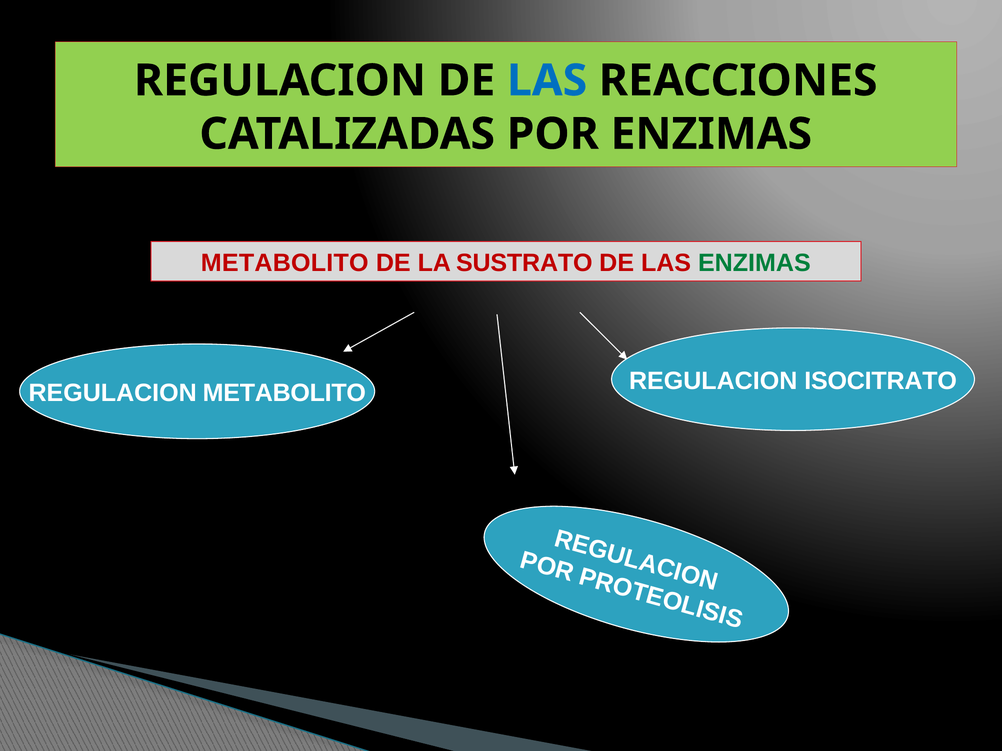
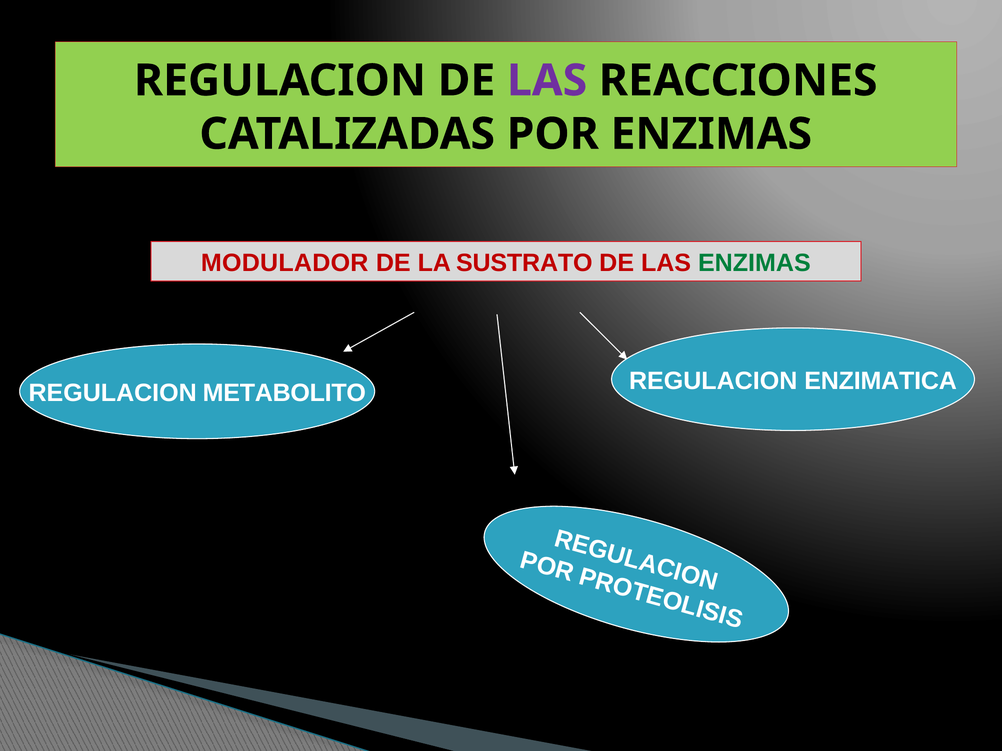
LAS at (547, 81) colour: blue -> purple
METABOLITO at (285, 263): METABOLITO -> MODULADOR
ISOCITRATO: ISOCITRATO -> ENZIMATICA
